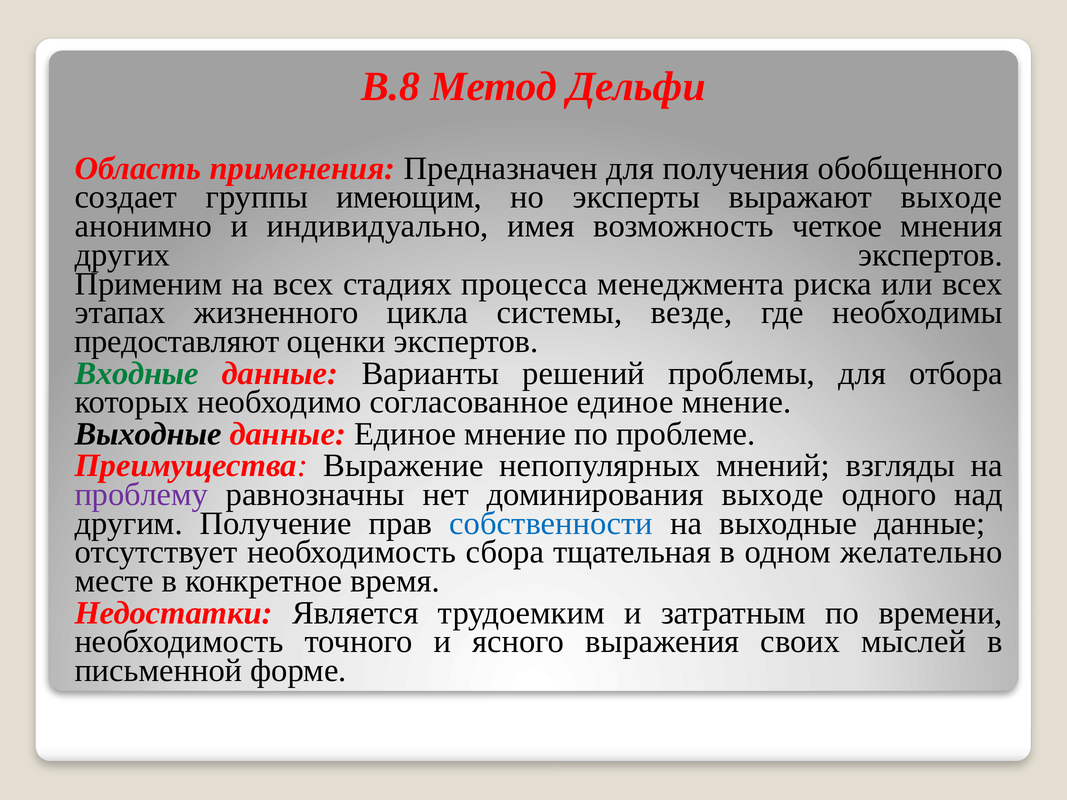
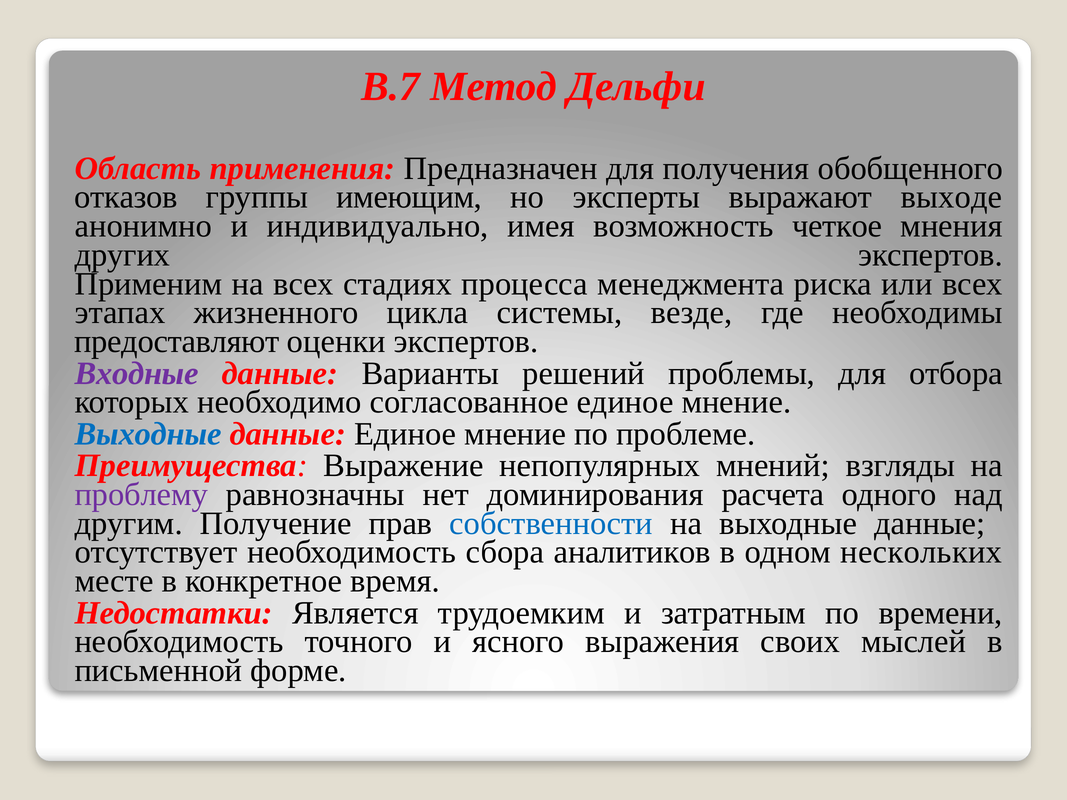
B.8: B.8 -> B.7
создает: создает -> отказов
Входные colour: green -> purple
Выходные at (148, 434) colour: black -> blue
доминирования выходе: выходе -> расчета
тщательная: тщательная -> аналитиков
желательно: желательно -> нескольких
